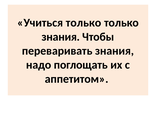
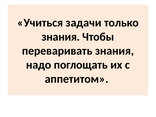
Учиться только: только -> задачи
